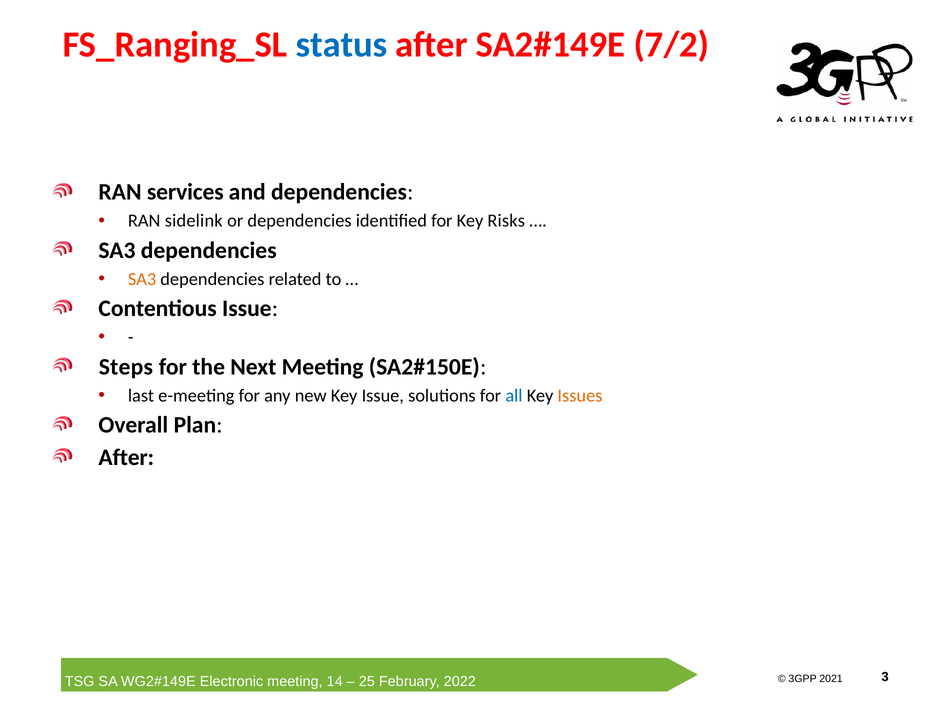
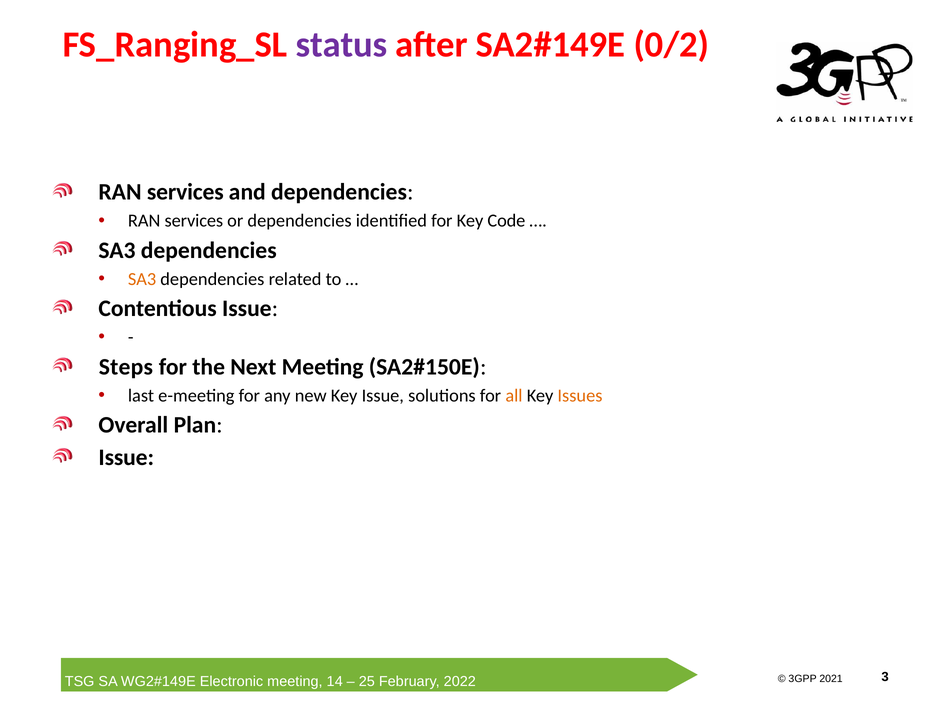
status colour: blue -> purple
7/2: 7/2 -> 0/2
sidelink at (194, 221): sidelink -> services
Risks: Risks -> Code
all colour: blue -> orange
After at (126, 457): After -> Issue
